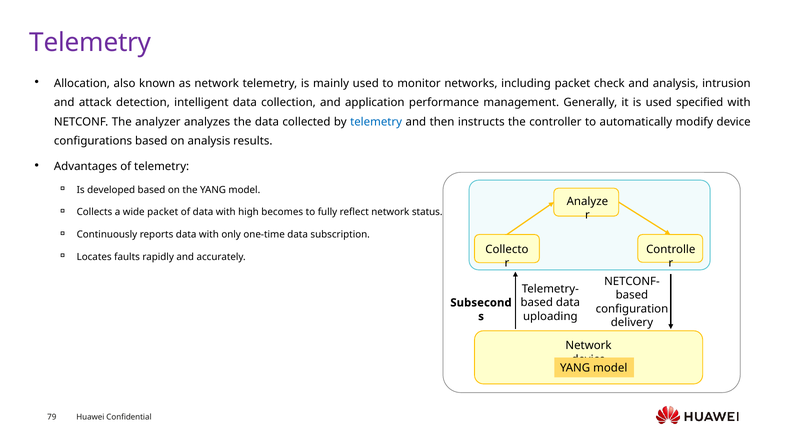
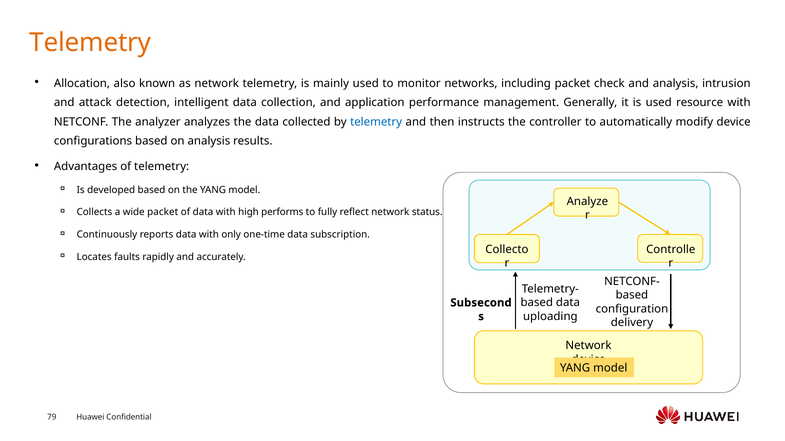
Telemetry at (90, 43) colour: purple -> orange
specified: specified -> resource
becomes: becomes -> performs
